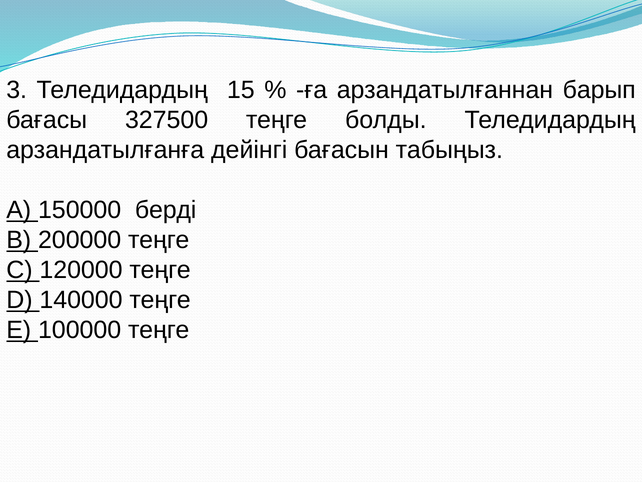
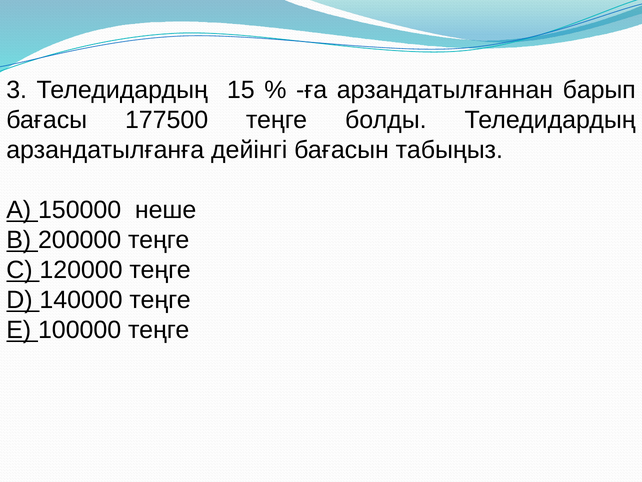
327500: 327500 -> 177500
берді: берді -> неше
